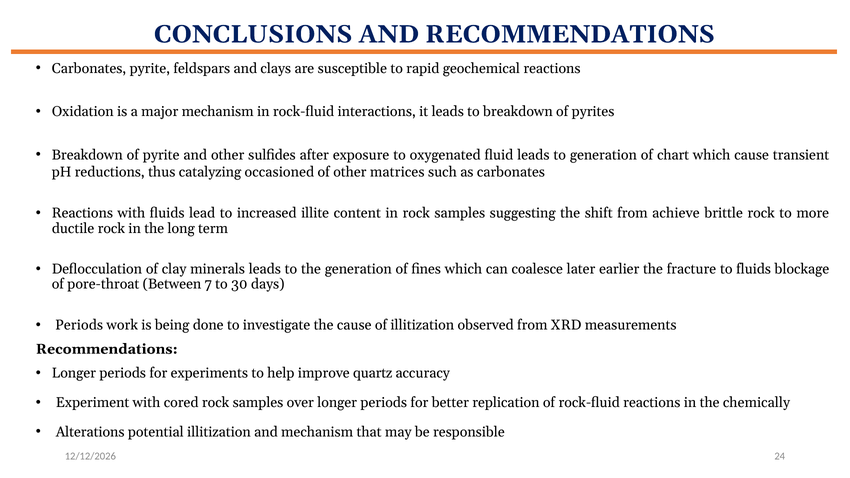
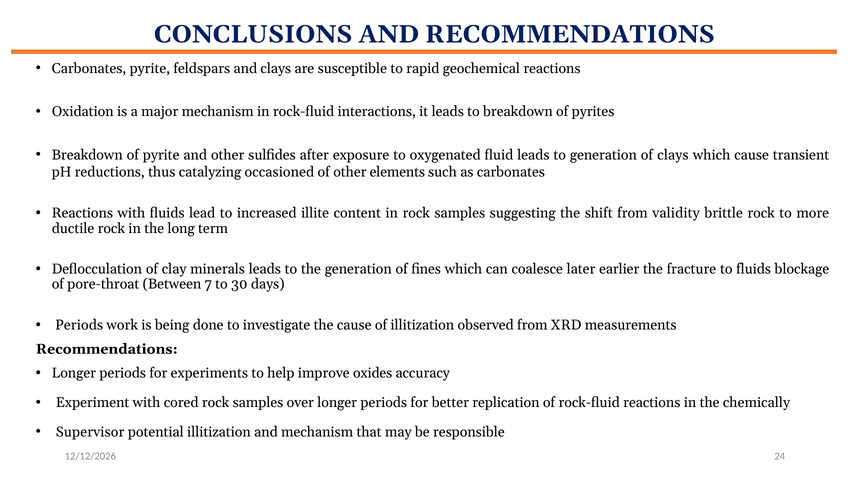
of chart: chart -> clays
matrices: matrices -> elements
achieve: achieve -> validity
quartz: quartz -> oxides
Alterations: Alterations -> Supervisor
